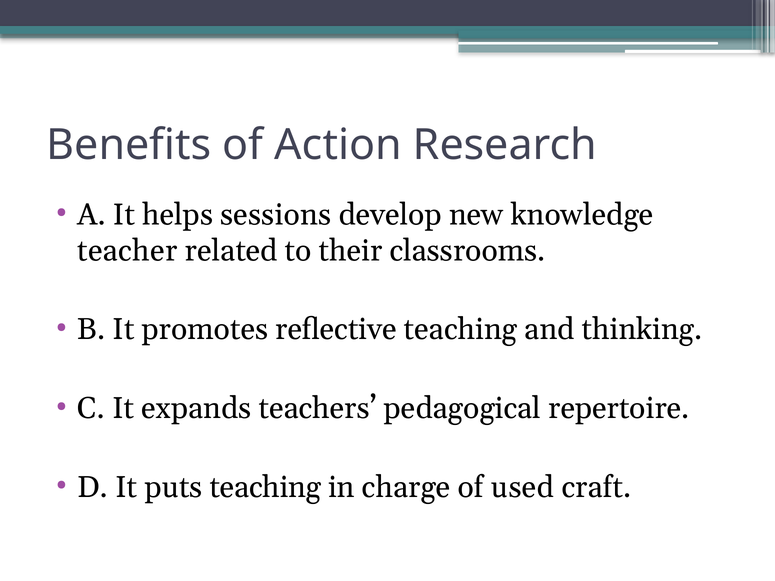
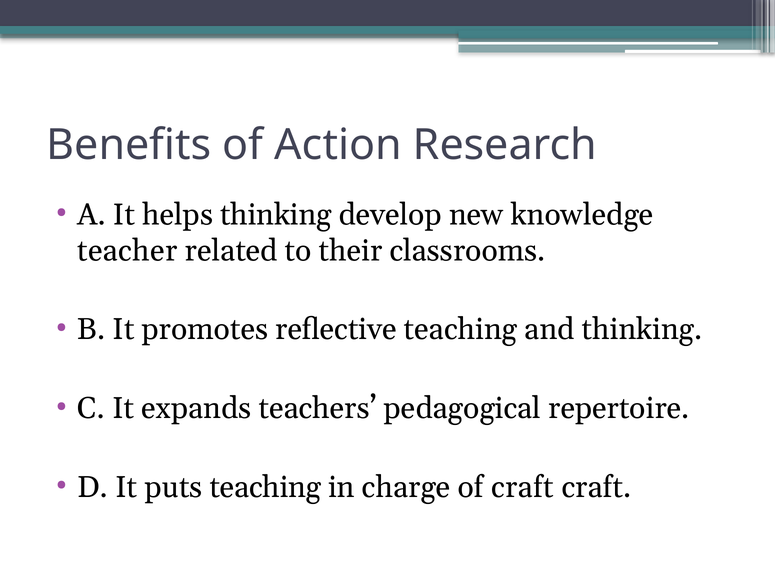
helps sessions: sessions -> thinking
of used: used -> craft
